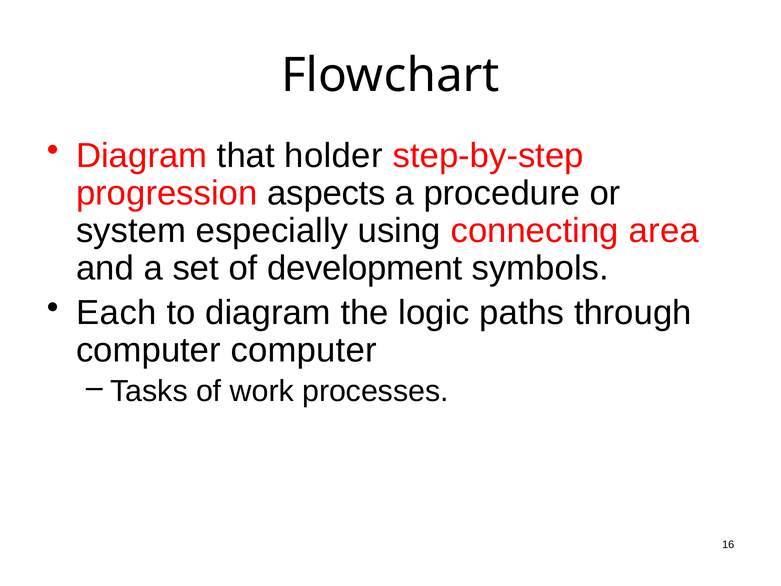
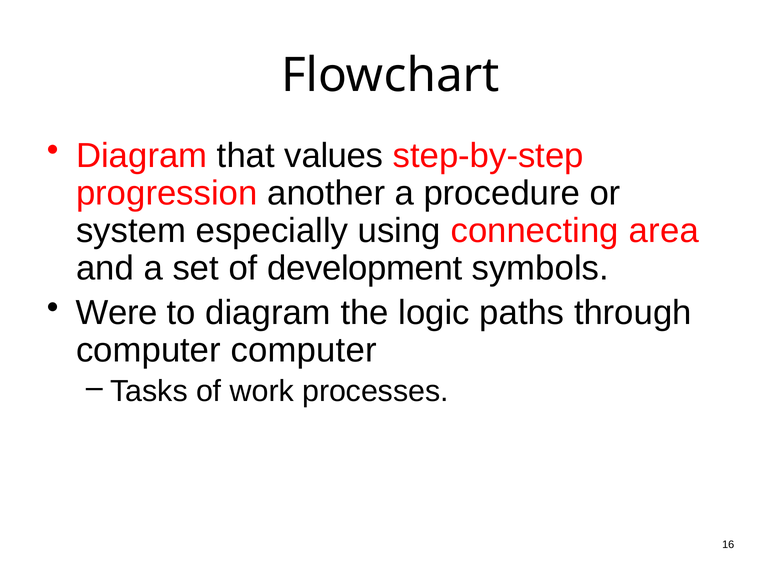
holder: holder -> values
aspects: aspects -> another
Each: Each -> Were
